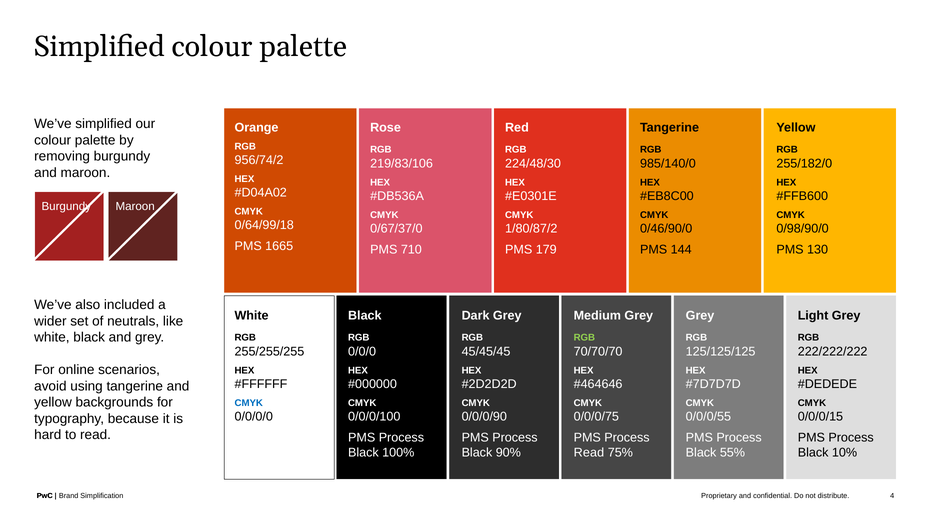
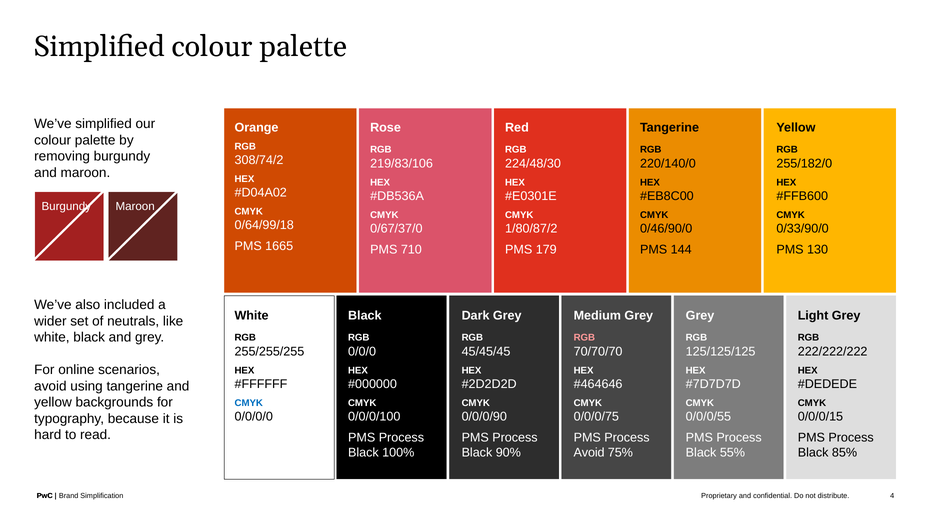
956/74/2: 956/74/2 -> 308/74/2
985/140/0: 985/140/0 -> 220/140/0
0/98/90/0: 0/98/90/0 -> 0/33/90/0
RGB at (584, 338) colour: light green -> pink
Read at (589, 453): Read -> Avoid
10%: 10% -> 85%
